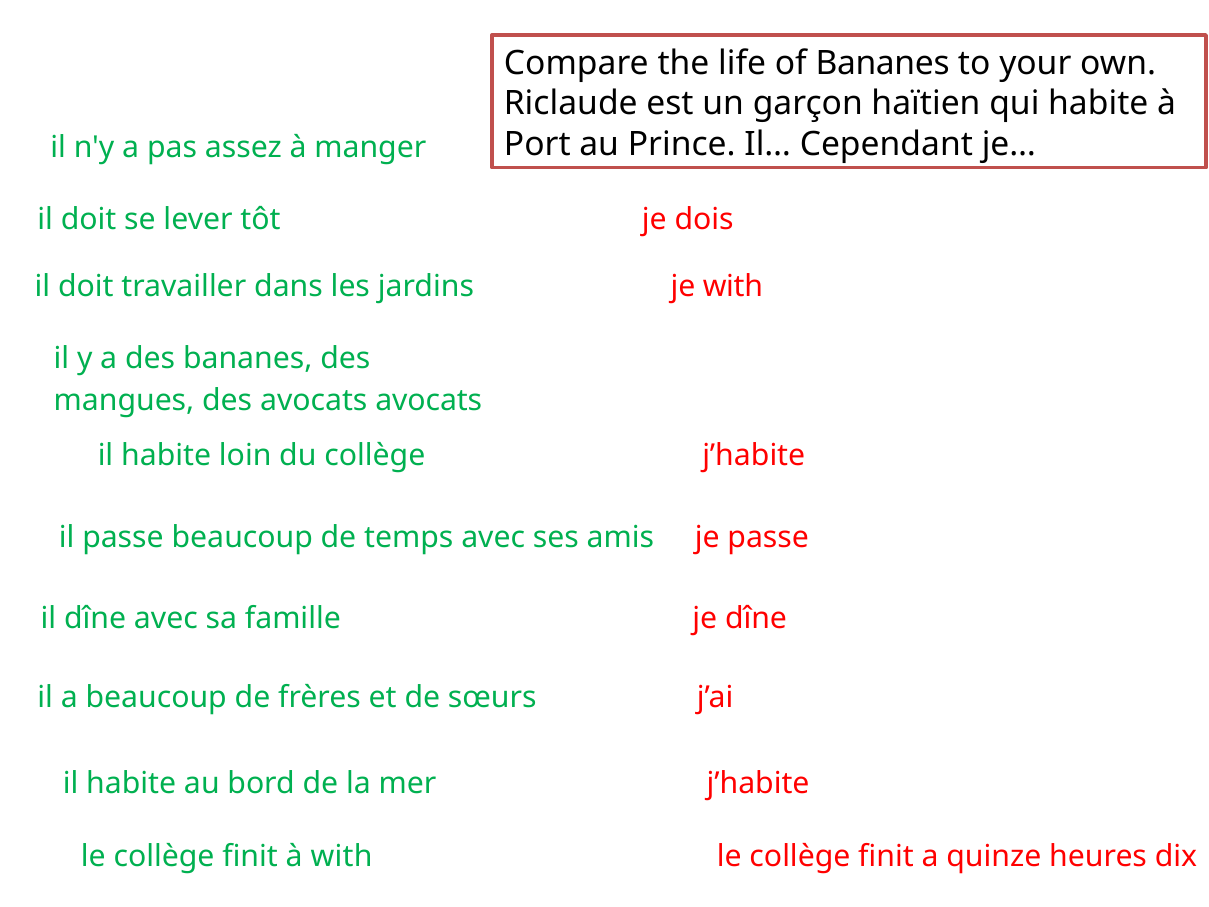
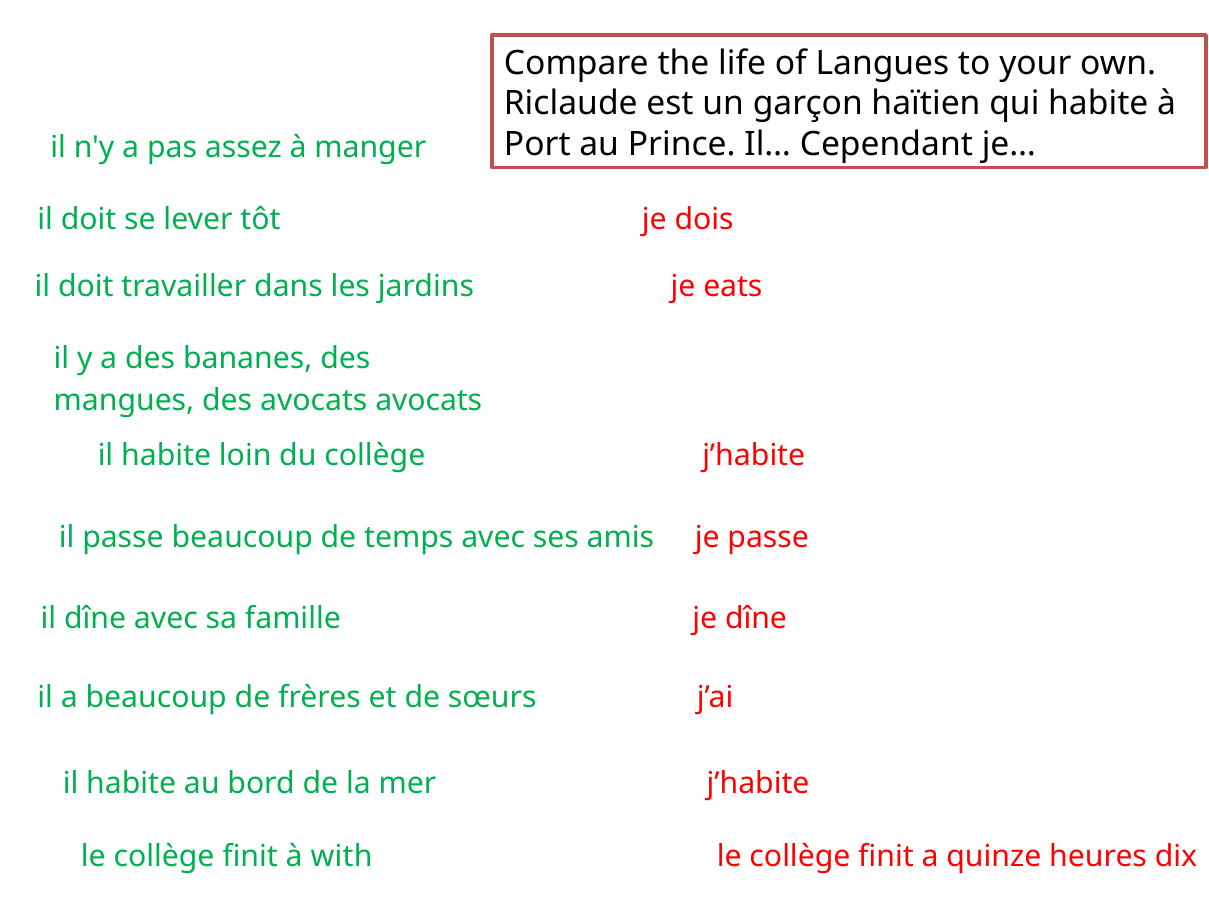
of Bananes: Bananes -> Langues
je with: with -> eats
